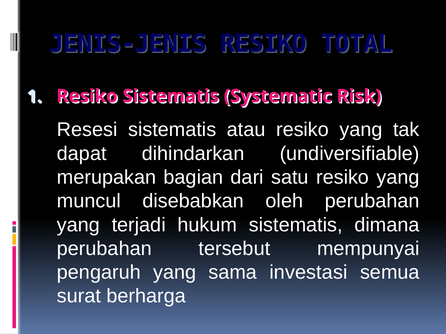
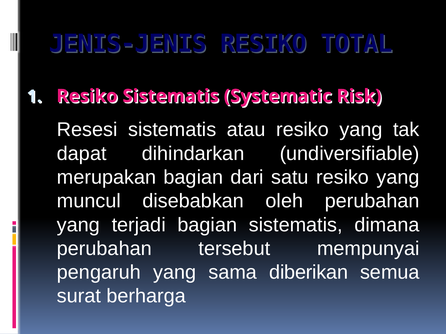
terjadi hukum: hukum -> bagian
investasi: investasi -> diberikan
